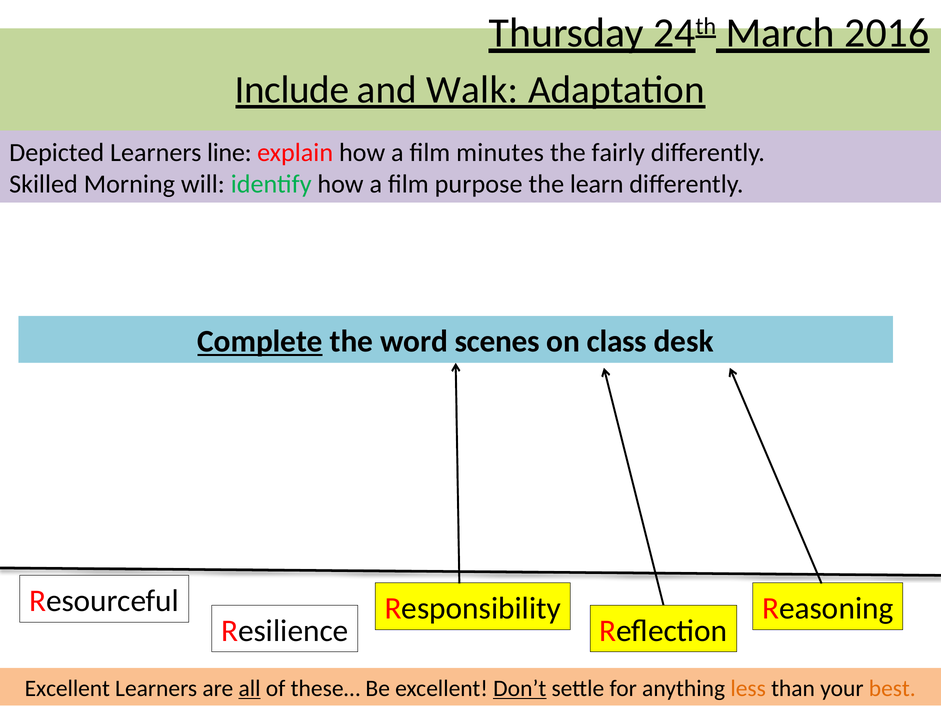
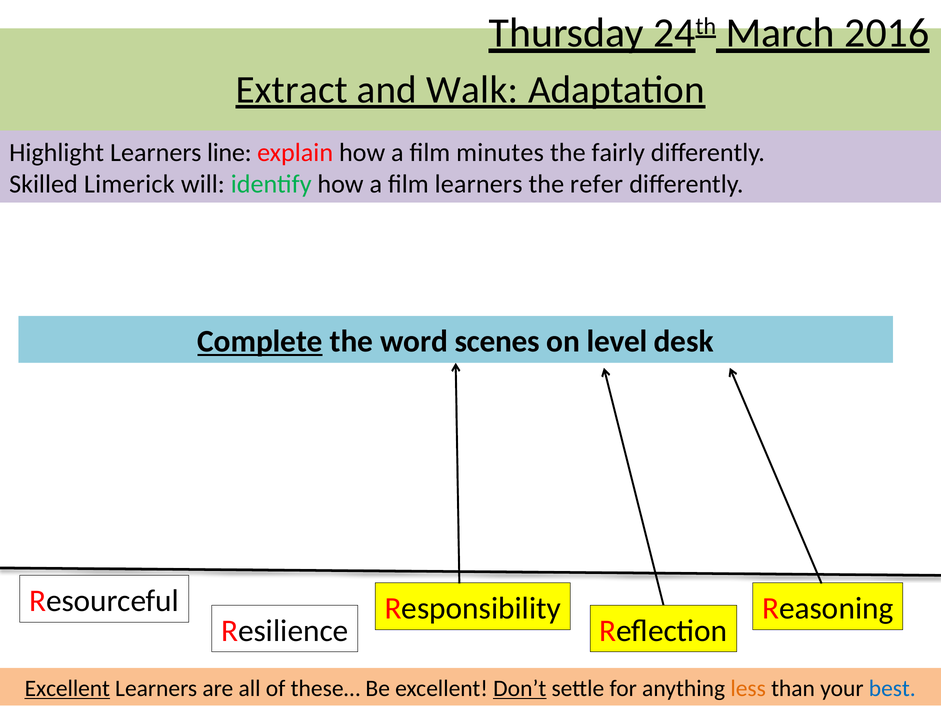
Include: Include -> Extract
Depicted: Depicted -> Highlight
Morning: Morning -> Limerick
film purpose: purpose -> learners
learn: learn -> refer
class: class -> level
Excellent at (67, 688) underline: none -> present
all underline: present -> none
best colour: orange -> blue
